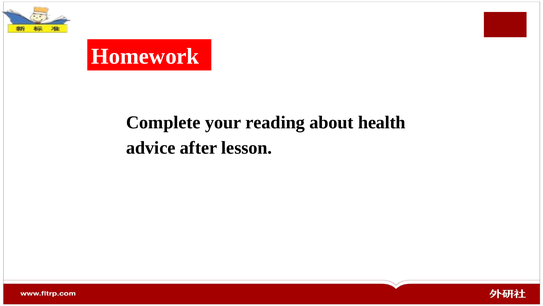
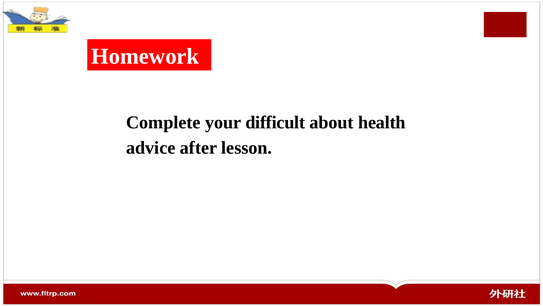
reading: reading -> difficult
